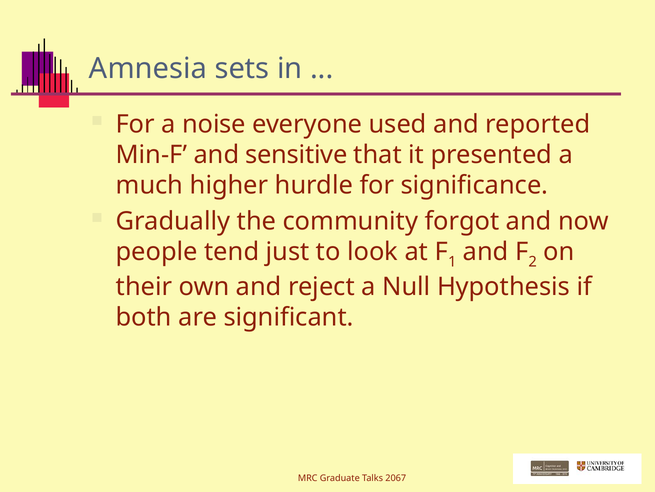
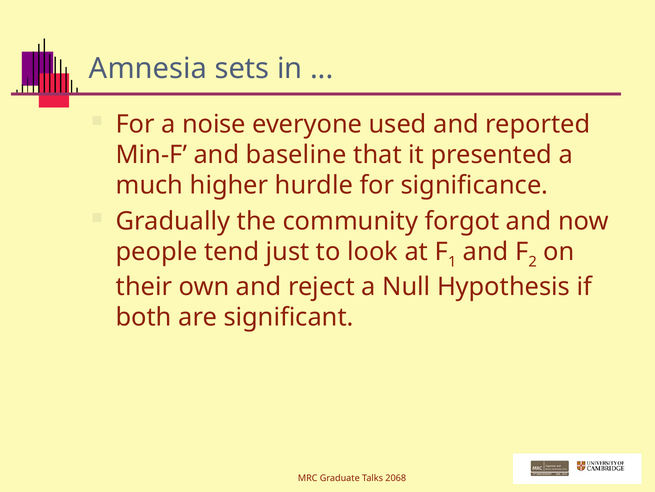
sensitive: sensitive -> baseline
2067: 2067 -> 2068
